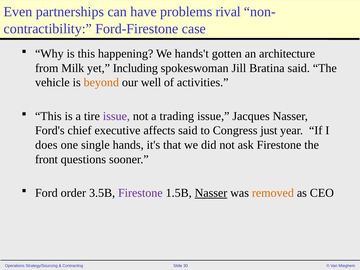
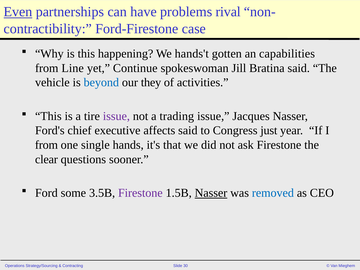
Even underline: none -> present
architecture: architecture -> capabilities
Milk: Milk -> Line
Including: Including -> Continue
beyond colour: orange -> blue
well: well -> they
does at (46, 145): does -> from
front: front -> clear
order: order -> some
removed colour: orange -> blue
